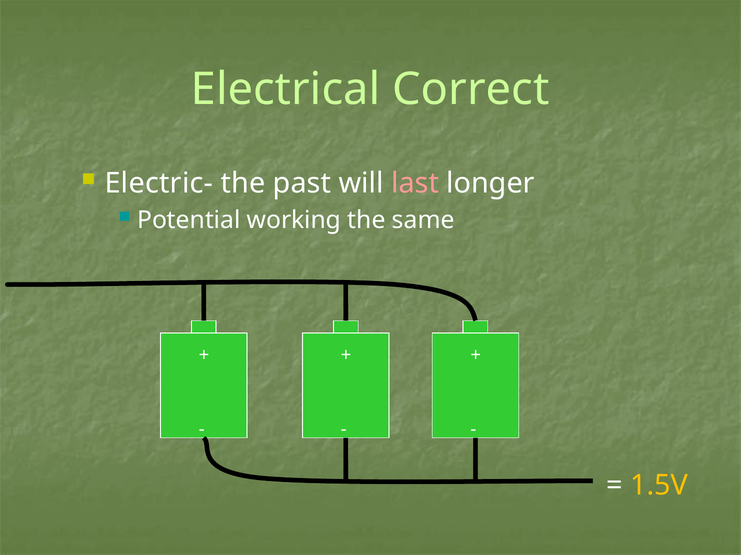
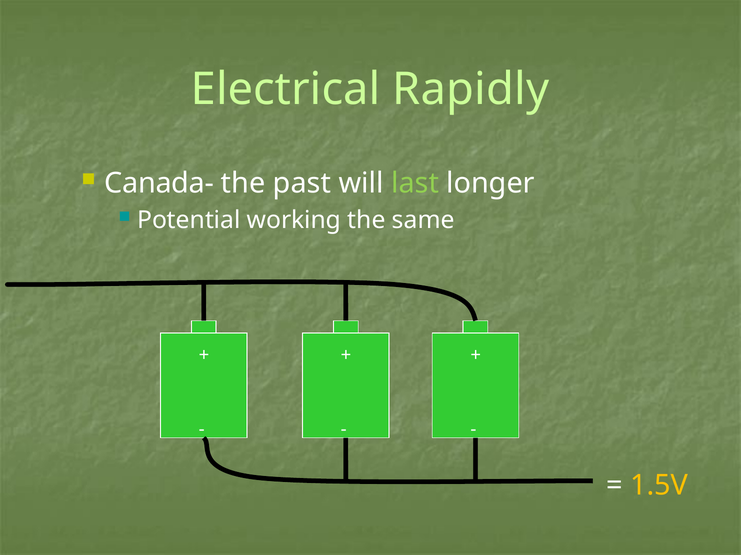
Correct: Correct -> Rapidly
Electric-: Electric- -> Canada-
last colour: pink -> light green
